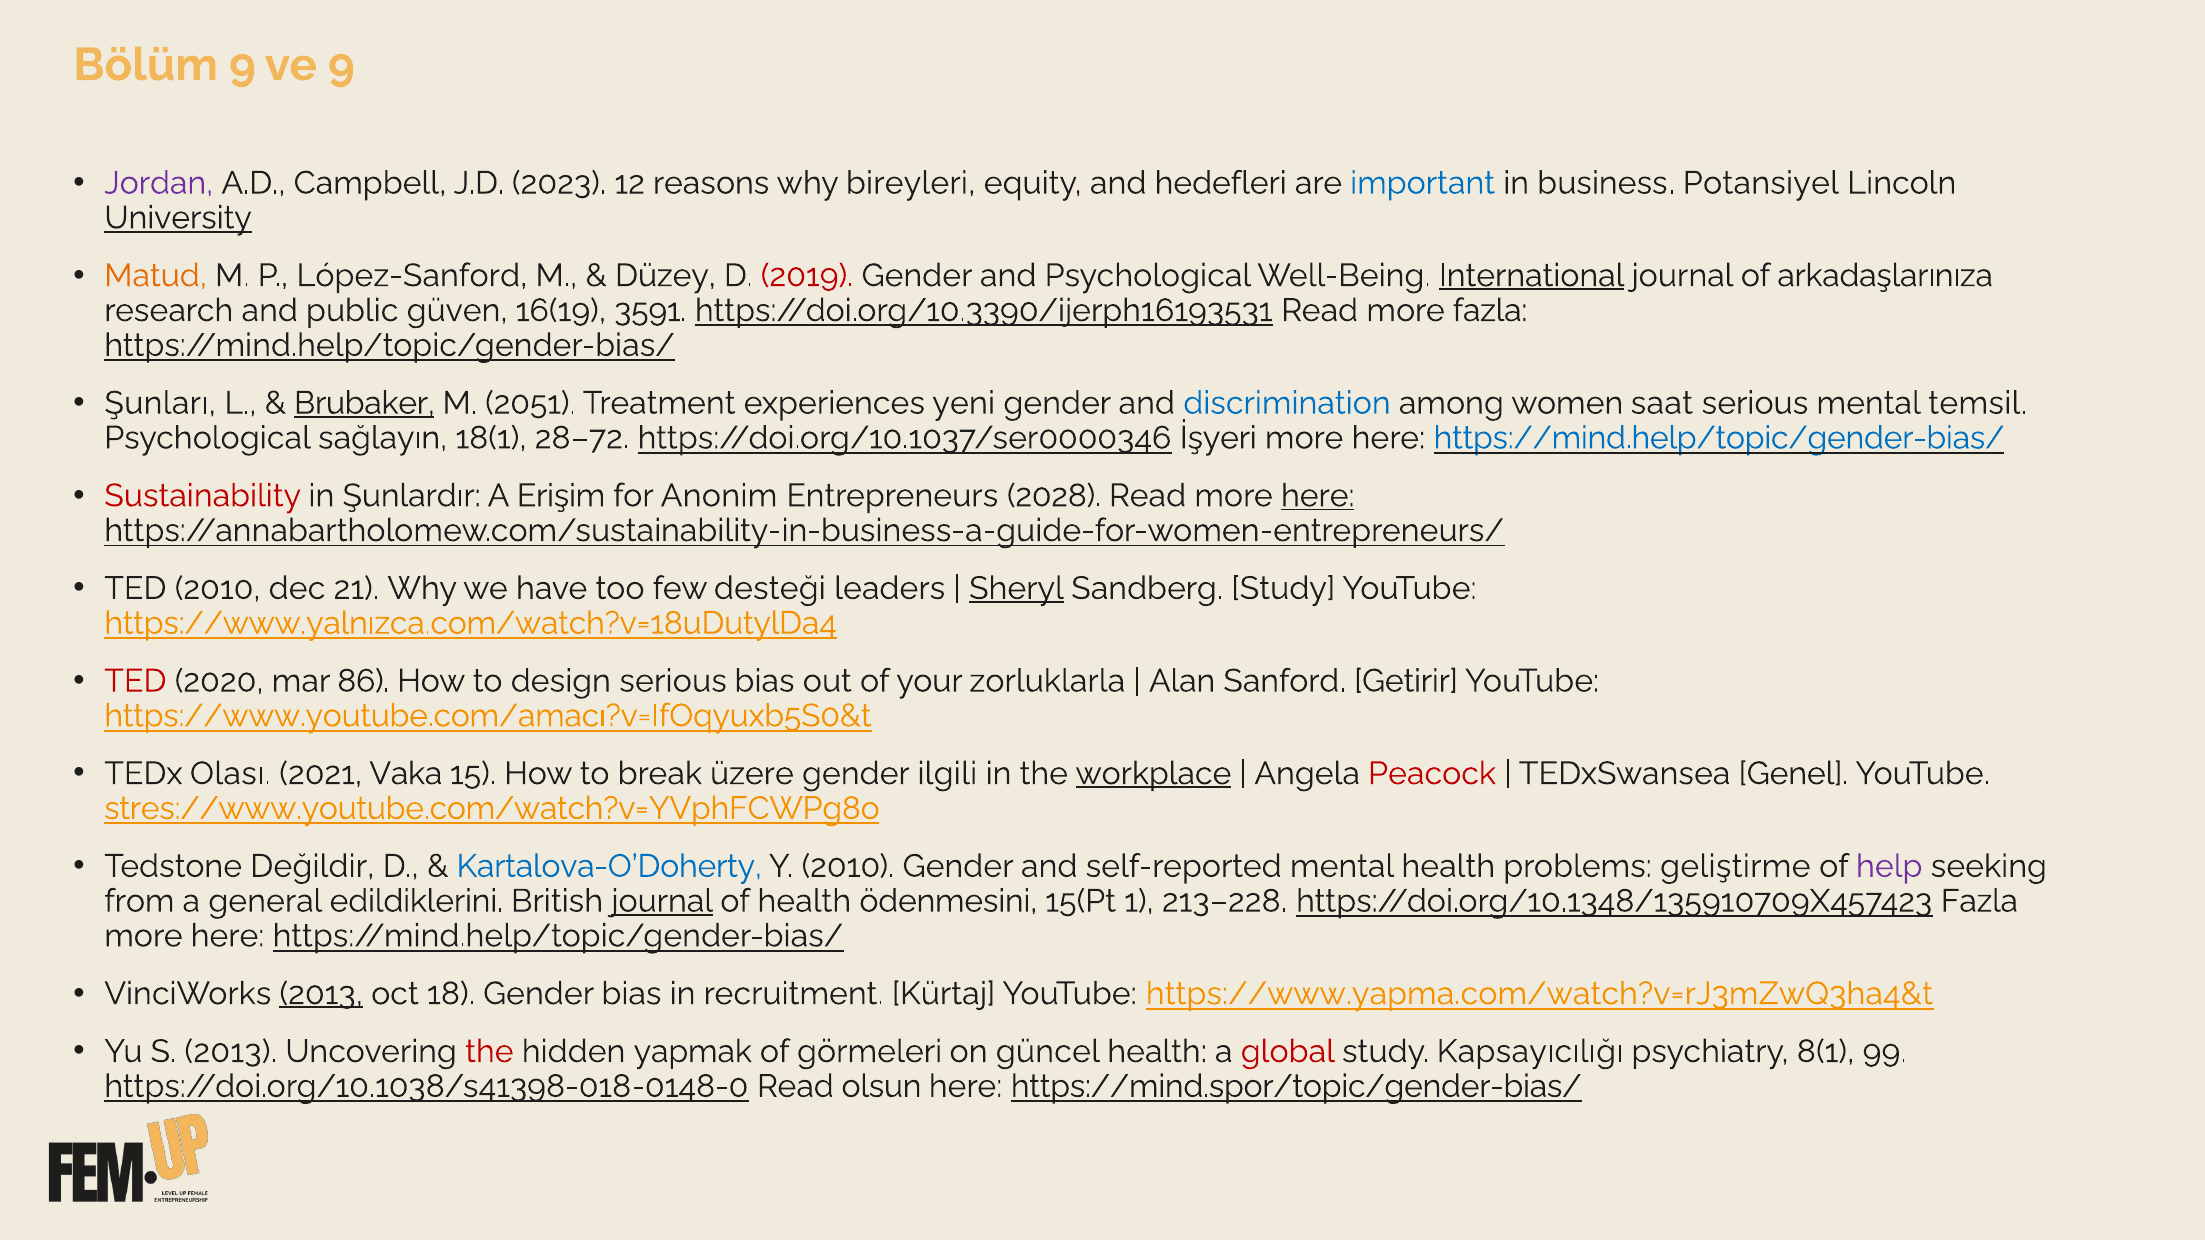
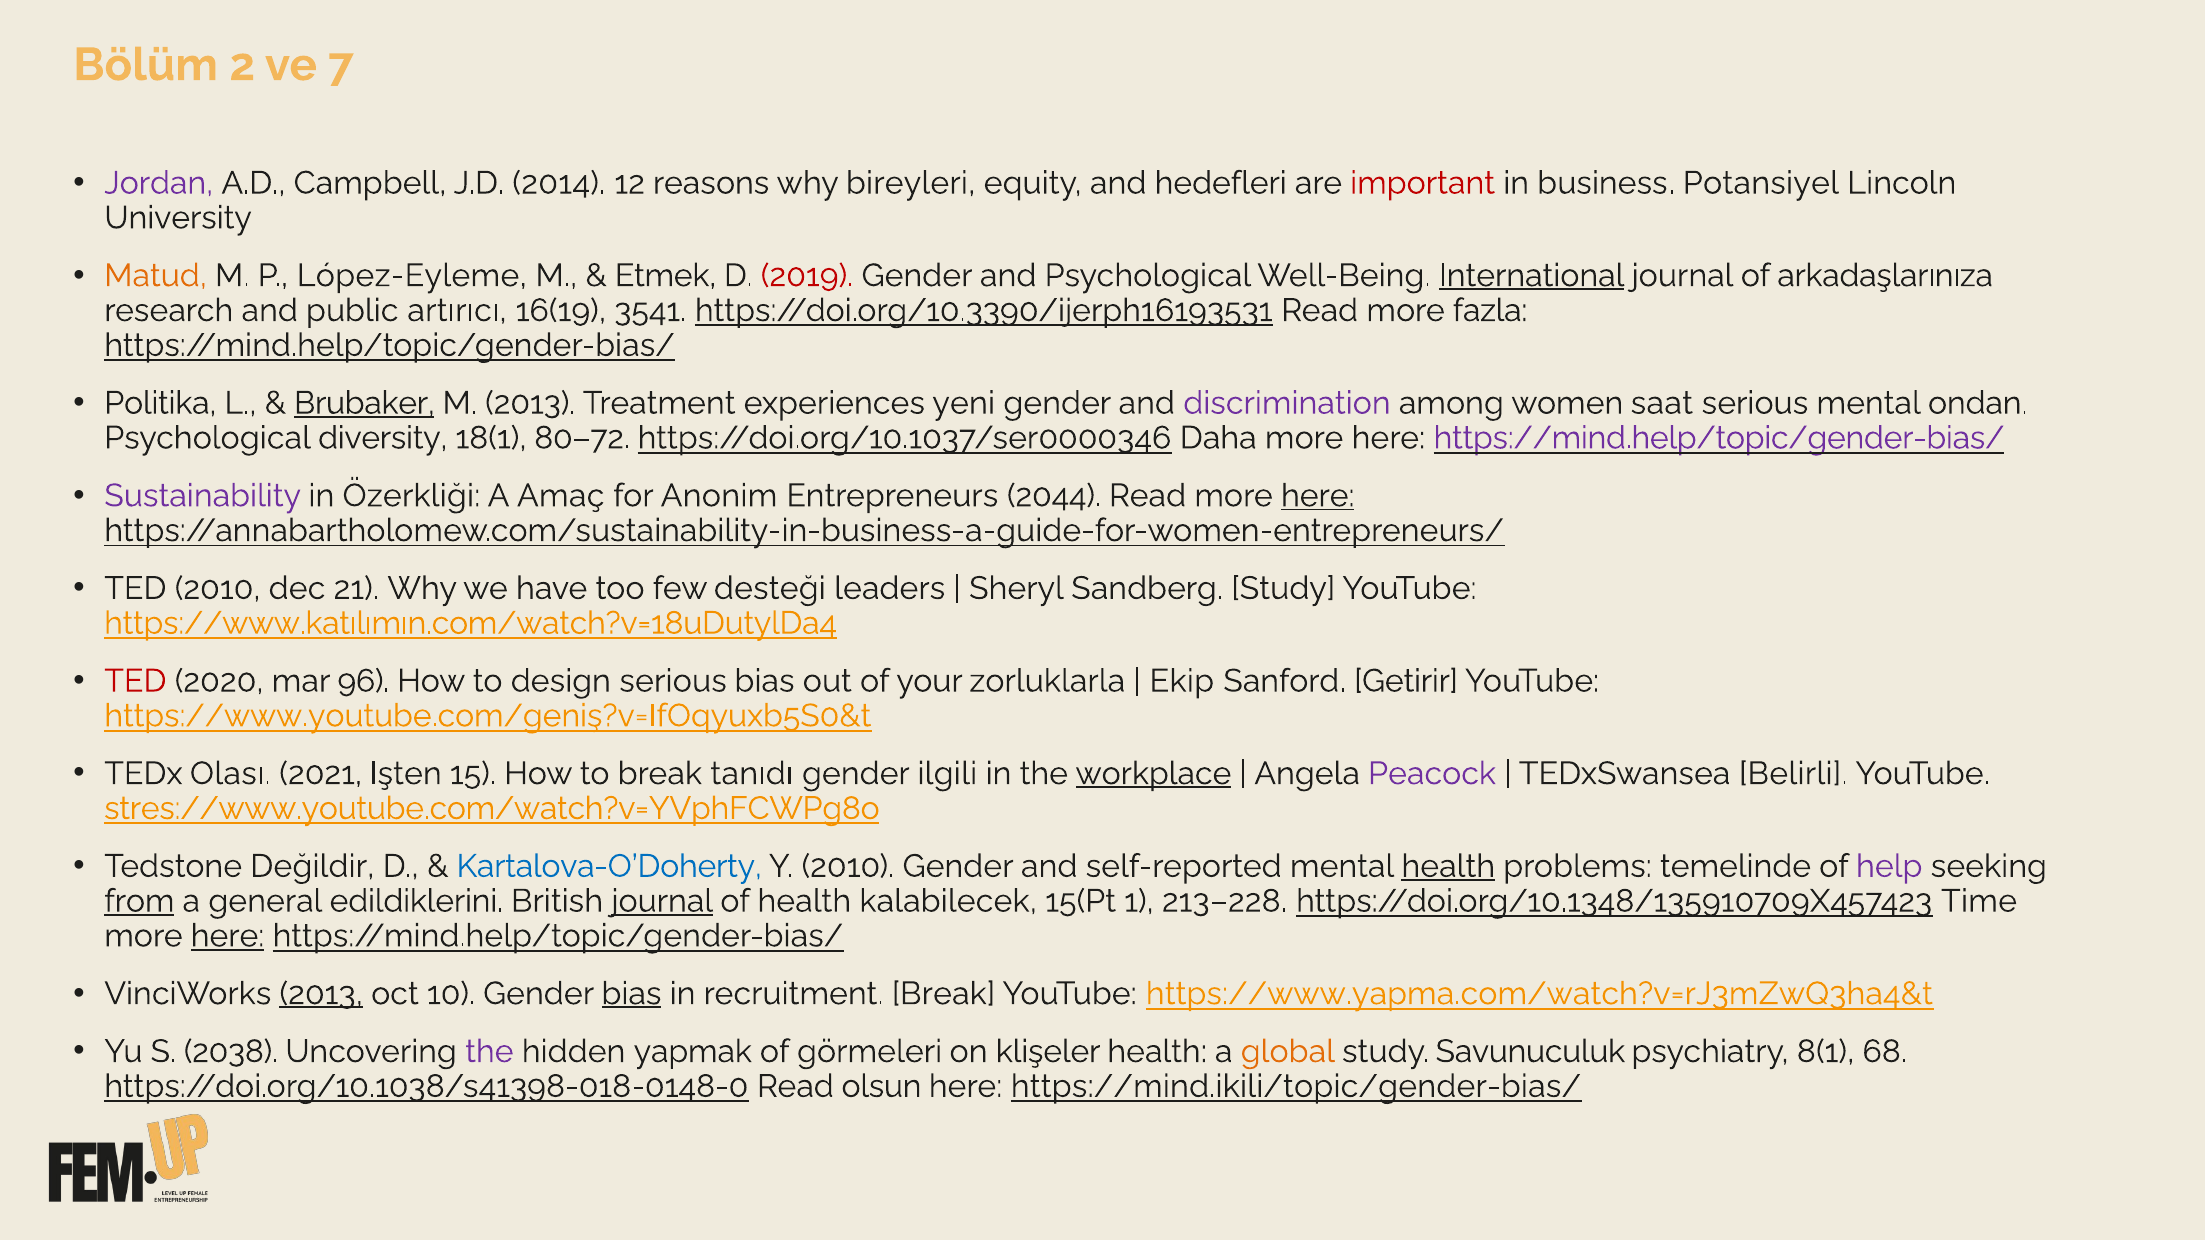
Bölüm 9: 9 -> 2
ve 9: 9 -> 7
2023: 2023 -> 2014
important colour: blue -> red
University underline: present -> none
López-Sanford: López-Sanford -> López-Eyleme
Düzey: Düzey -> Etmek
güven: güven -> artırıcı
3591: 3591 -> 3541
Şunları: Şunları -> Politika
M 2051: 2051 -> 2013
discrimination colour: blue -> purple
temsil: temsil -> ondan
sağlayın: sağlayın -> diversity
28–72: 28–72 -> 80–72
İşyeri: İşyeri -> Daha
https://mind.help/topic/gender-bias/ at (1719, 438) colour: blue -> purple
Sustainability colour: red -> purple
Şunlardır: Şunlardır -> Özerkliği
Erişim: Erişim -> Amaç
2028: 2028 -> 2044
Sheryl underline: present -> none
https://www.yalnızca.com/watch?v=18uDutylDa4: https://www.yalnızca.com/watch?v=18uDutylDa4 -> https://www.katılımın.com/watch?v=18uDutylDa4
86: 86 -> 96
Alan: Alan -> Ekip
https://www.youtube.com/amacı?v=IfOqyuxb5S0&t: https://www.youtube.com/amacı?v=IfOqyuxb5S0&t -> https://www.youtube.com/geniş?v=IfOqyuxb5S0&t
Vaka: Vaka -> Işten
üzere: üzere -> tanıdı
Peacock colour: red -> purple
Genel: Genel -> Belirli
health at (1448, 866) underline: none -> present
geliştirme: geliştirme -> temelinde
from underline: none -> present
ödenmesini: ödenmesini -> kalabilecek
https://doi.org/10.1348/135910709X457423 Fazla: Fazla -> Time
here at (228, 936) underline: none -> present
18: 18 -> 10
bias at (631, 994) underline: none -> present
recruitment Kürtaj: Kürtaj -> Break
S 2013: 2013 -> 2038
the at (489, 1052) colour: red -> purple
güncel: güncel -> klişeler
global colour: red -> orange
Kapsayıcılığı: Kapsayıcılığı -> Savunuculuk
99: 99 -> 68
https://mind.spor/topic/gender-bias/: https://mind.spor/topic/gender-bias/ -> https://mind.ikili/topic/gender-bias/
